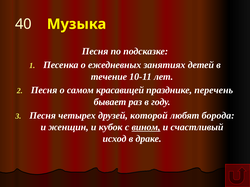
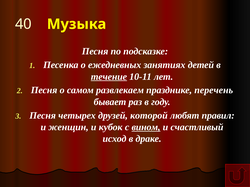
течение underline: none -> present
красавицей: красавицей -> развлекаем
борода: борода -> правил
